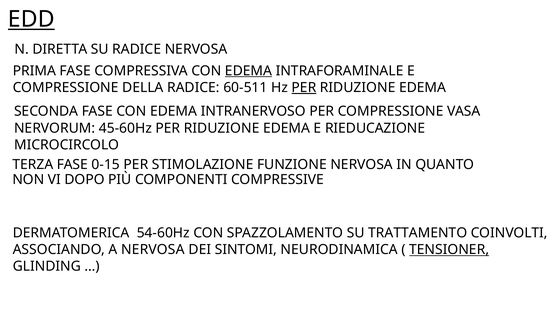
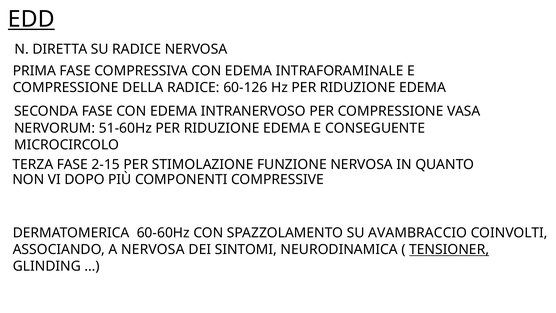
EDEMA at (249, 71) underline: present -> none
60-511: 60-511 -> 60-126
PER at (304, 87) underline: present -> none
45-60Hz: 45-60Hz -> 51-60Hz
RIEDUCAZIONE: RIEDUCAZIONE -> CONSEGUENTE
0-15: 0-15 -> 2-15
54-60Hz: 54-60Hz -> 60-60Hz
TRATTAMENTO: TRATTAMENTO -> AVAMBRACCIO
